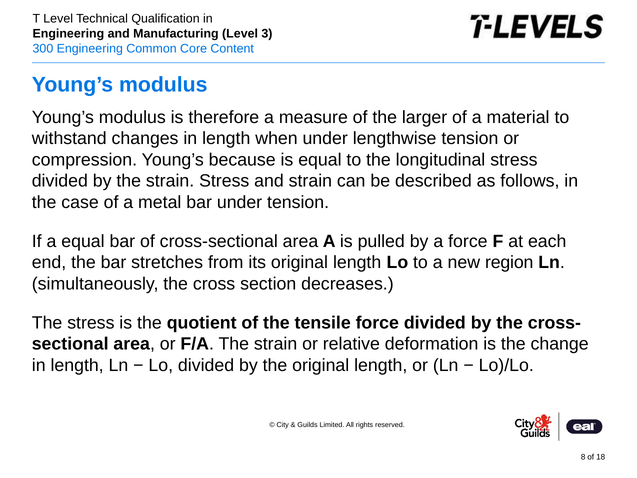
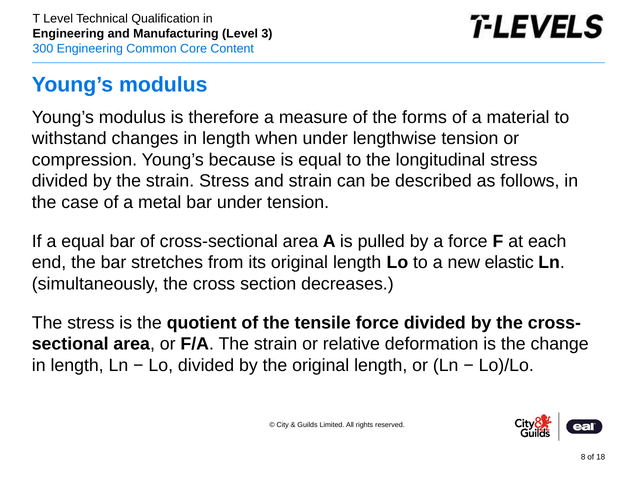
larger: larger -> forms
region: region -> elastic
